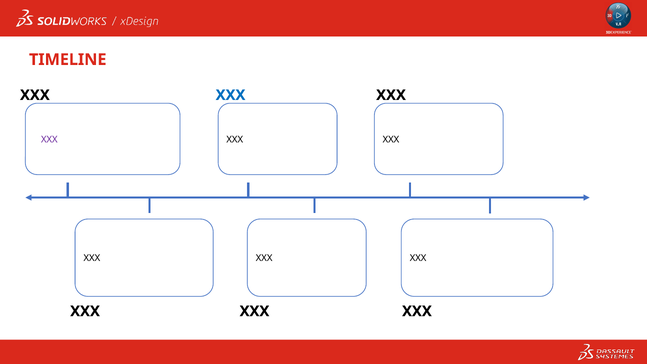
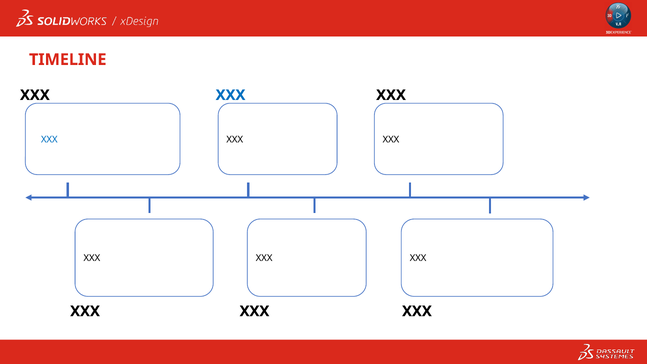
XXX at (49, 140) colour: purple -> blue
